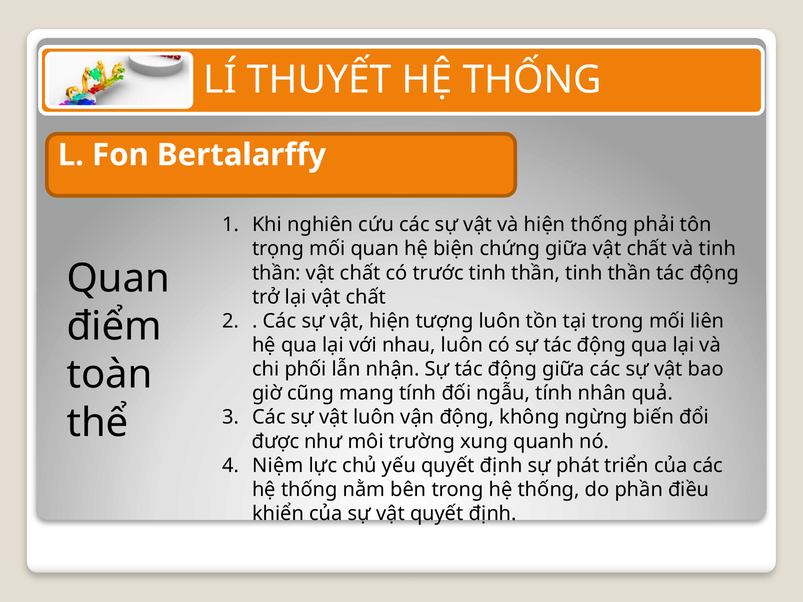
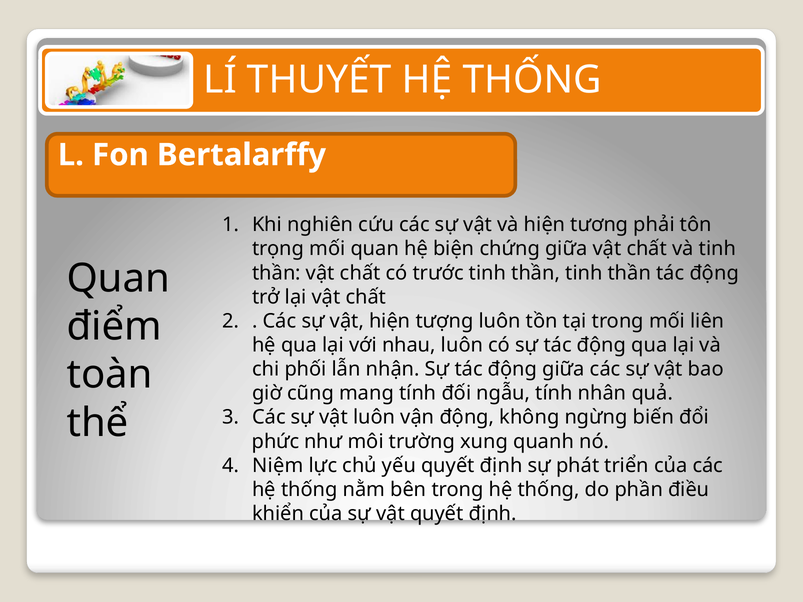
hiện thống: thống -> tương
được: được -> phức
